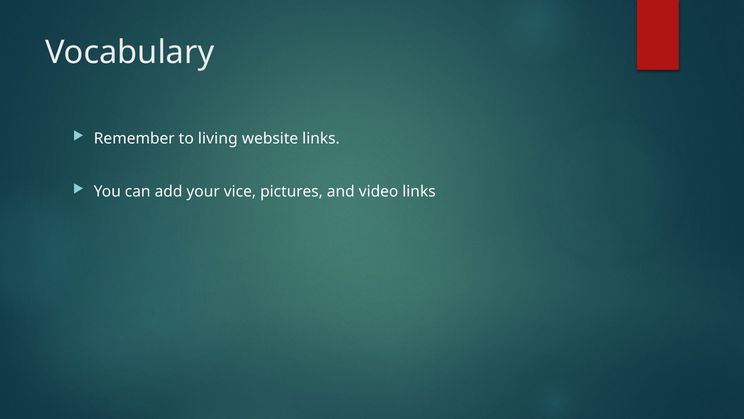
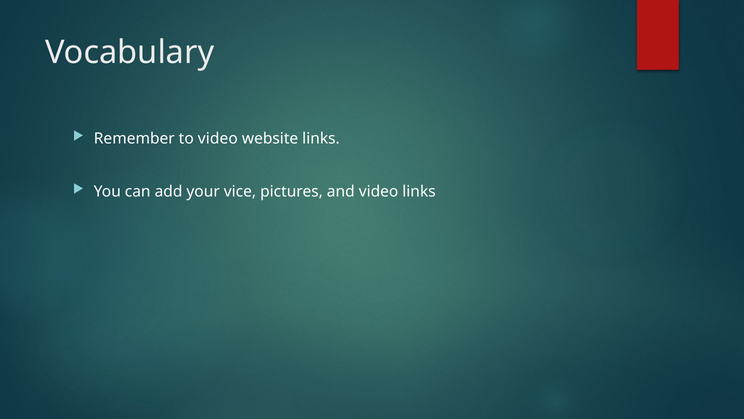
to living: living -> video
